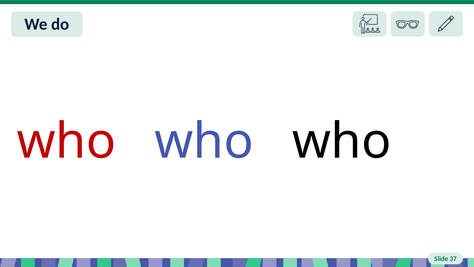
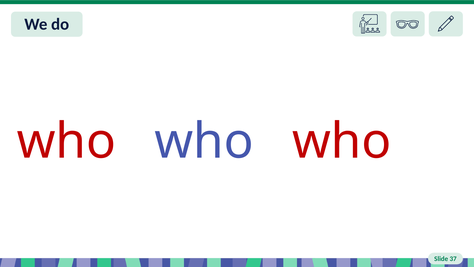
who at (342, 141) colour: black -> red
